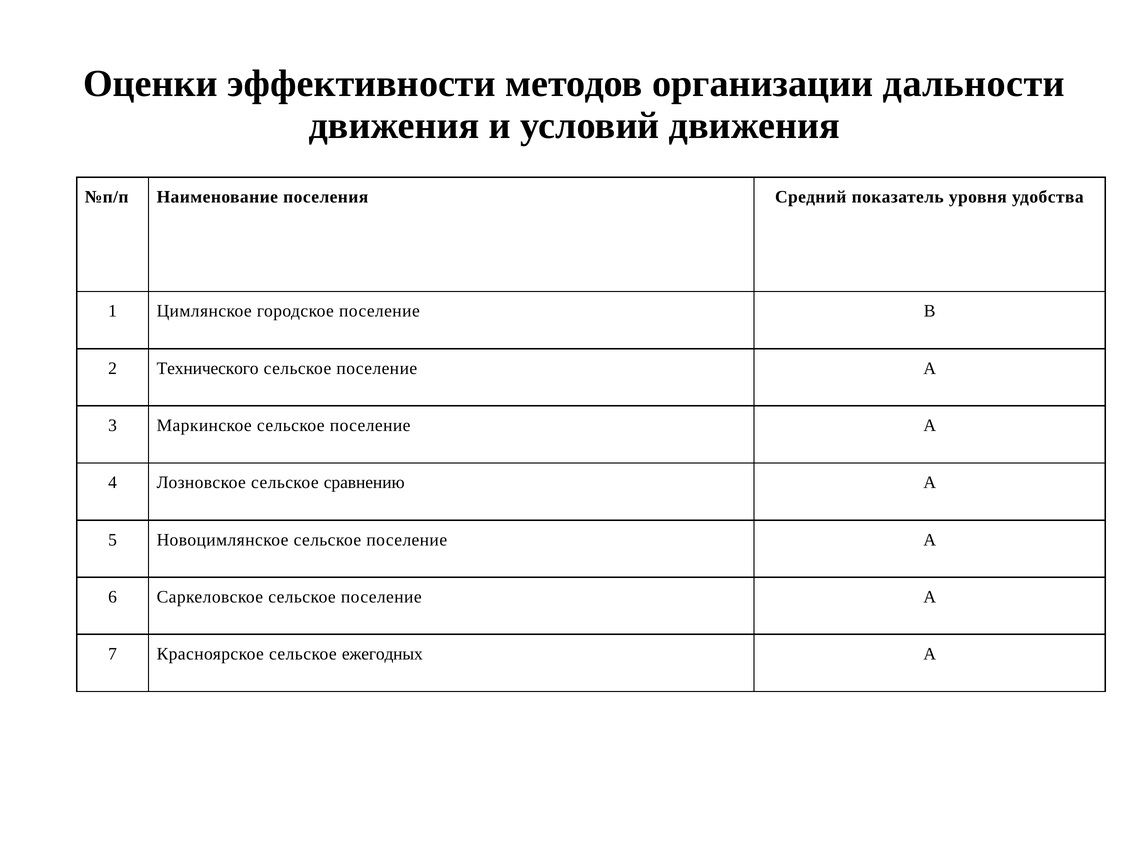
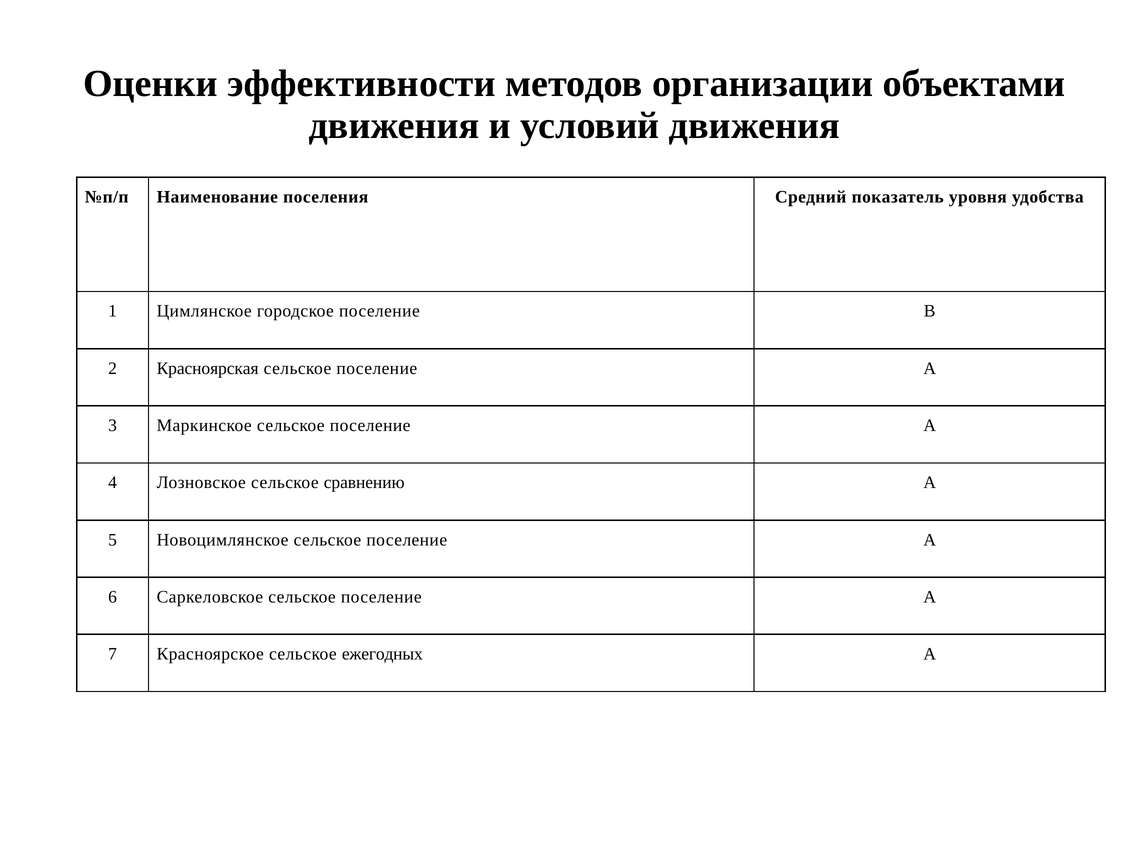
дальности: дальности -> объектами
Технического: Технического -> Красноярская
